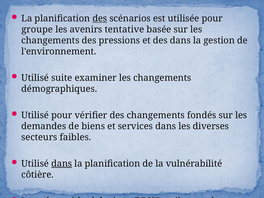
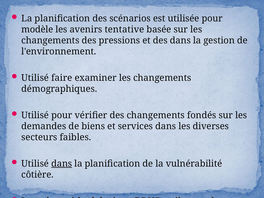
des at (100, 18) underline: present -> none
groupe: groupe -> modèle
suite: suite -> faire
